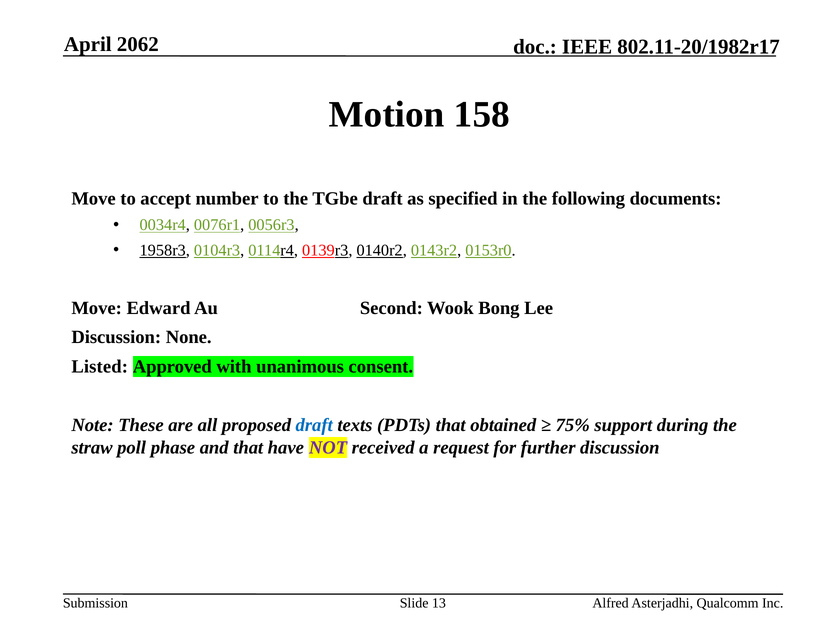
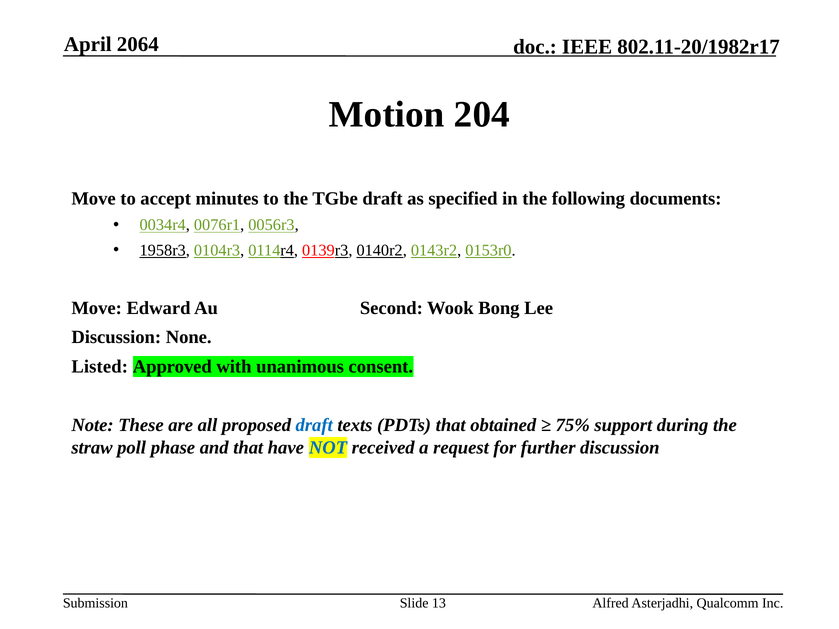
2062: 2062 -> 2064
158: 158 -> 204
number: number -> minutes
NOT colour: purple -> blue
